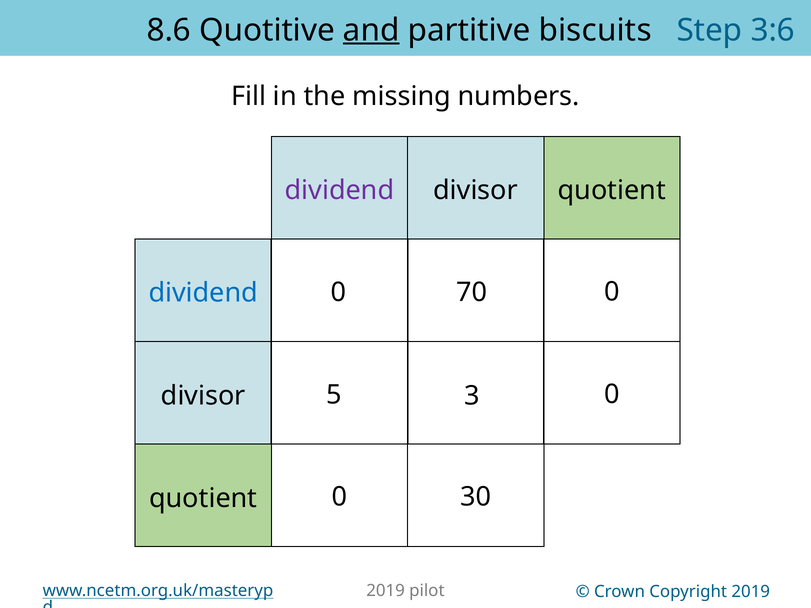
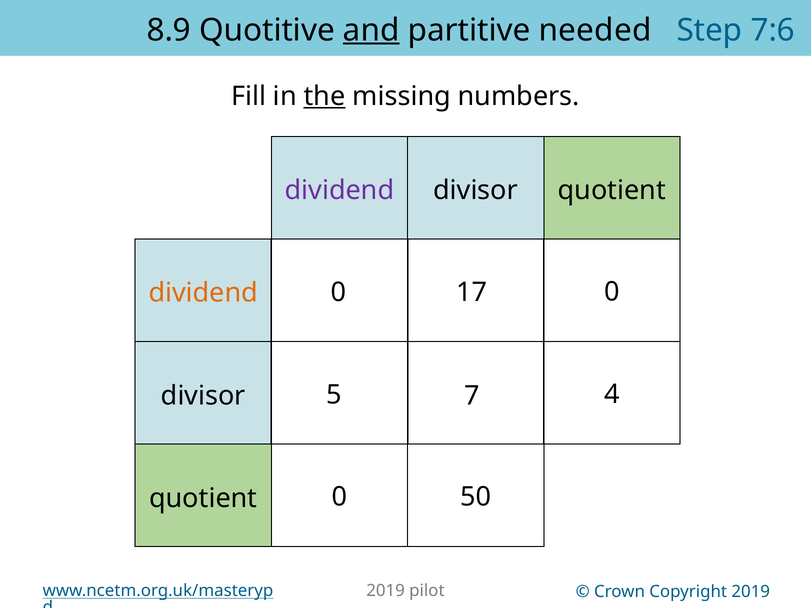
8.6: 8.6 -> 8.9
biscuits: biscuits -> needed
3:6: 3:6 -> 7:6
the underline: none -> present
70: 70 -> 17
dividend at (203, 293) colour: blue -> orange
3: 3 -> 7
divisor 0: 0 -> 4
30: 30 -> 50
